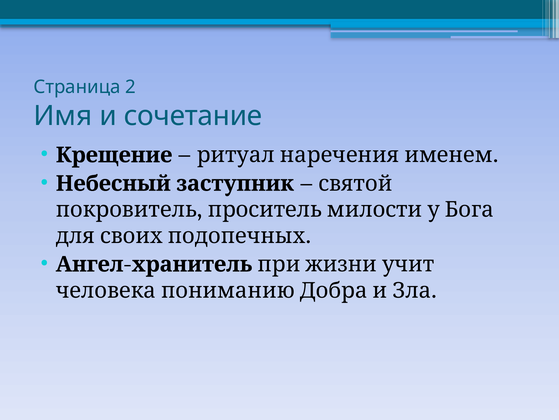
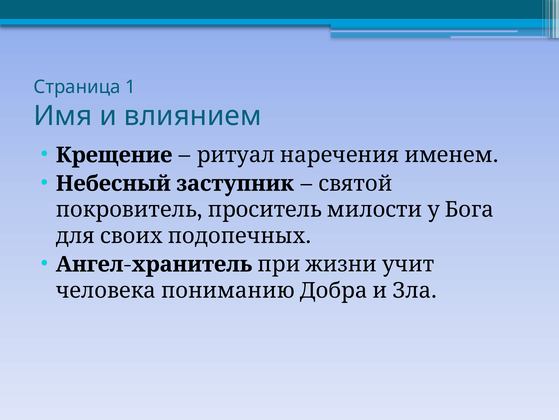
2: 2 -> 1
сочетание: сочетание -> влиянием
